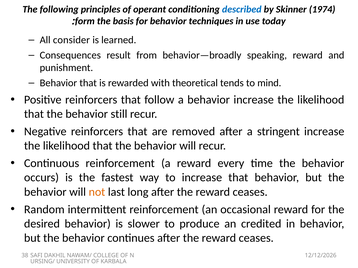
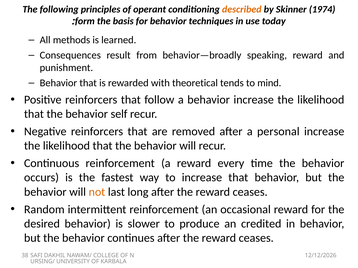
described colour: blue -> orange
consider: consider -> methods
still: still -> self
stringent: stringent -> personal
